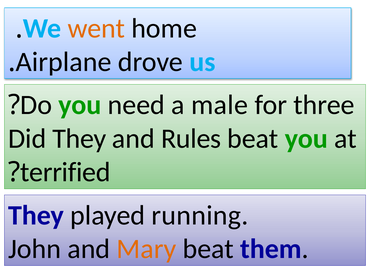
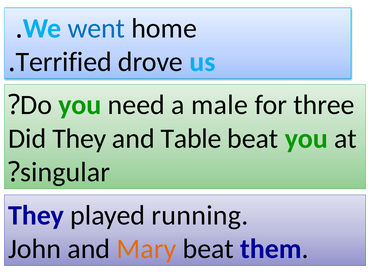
went colour: orange -> blue
Airplane: Airplane -> Terrified
Rules: Rules -> Table
terrified: terrified -> singular
